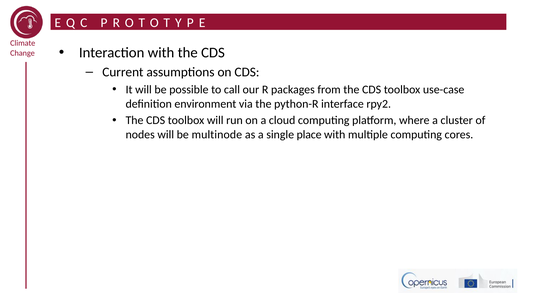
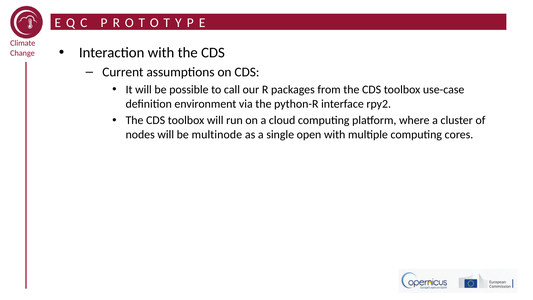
place: place -> open
